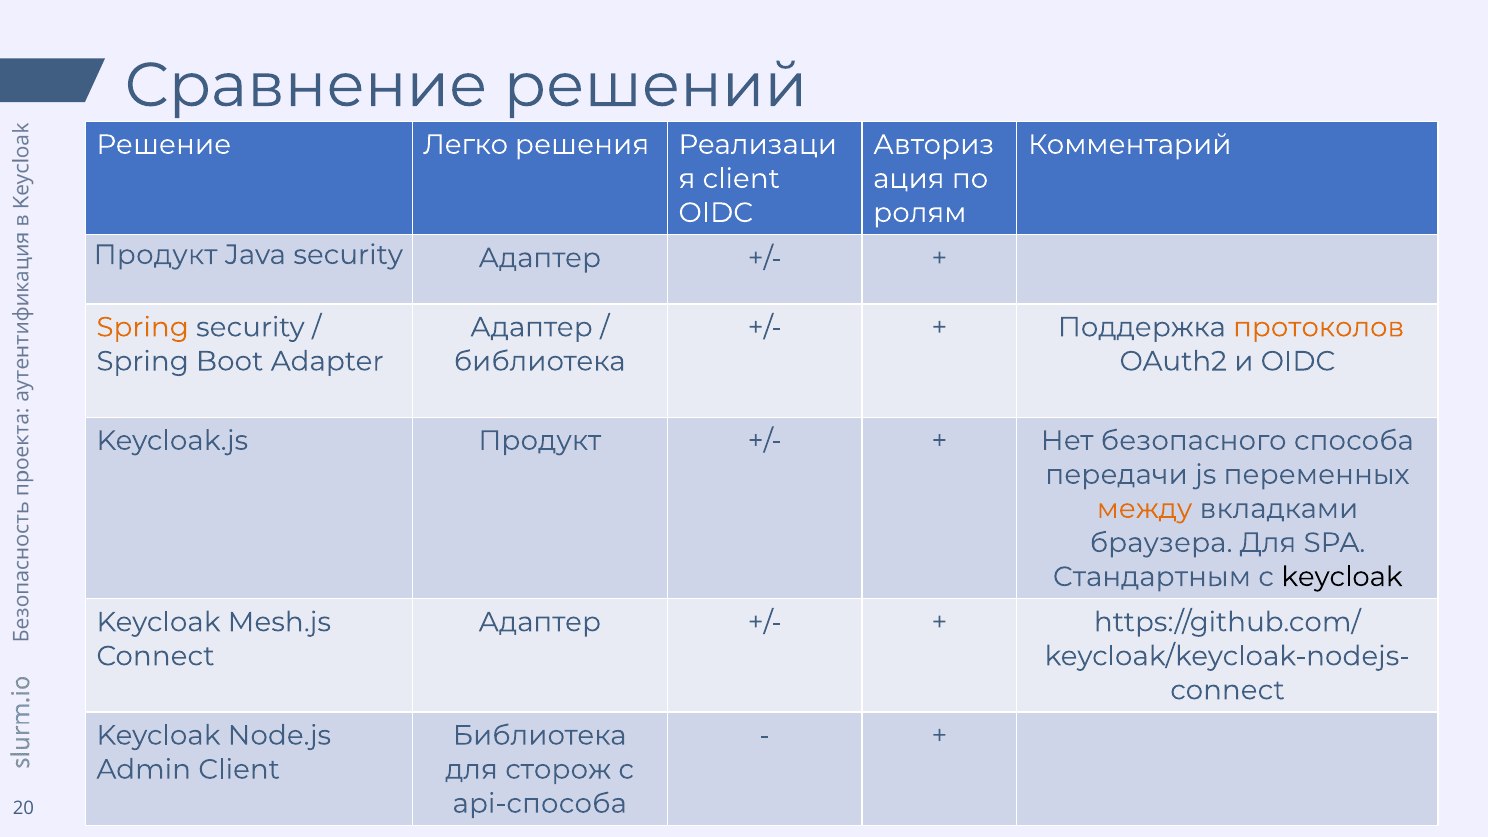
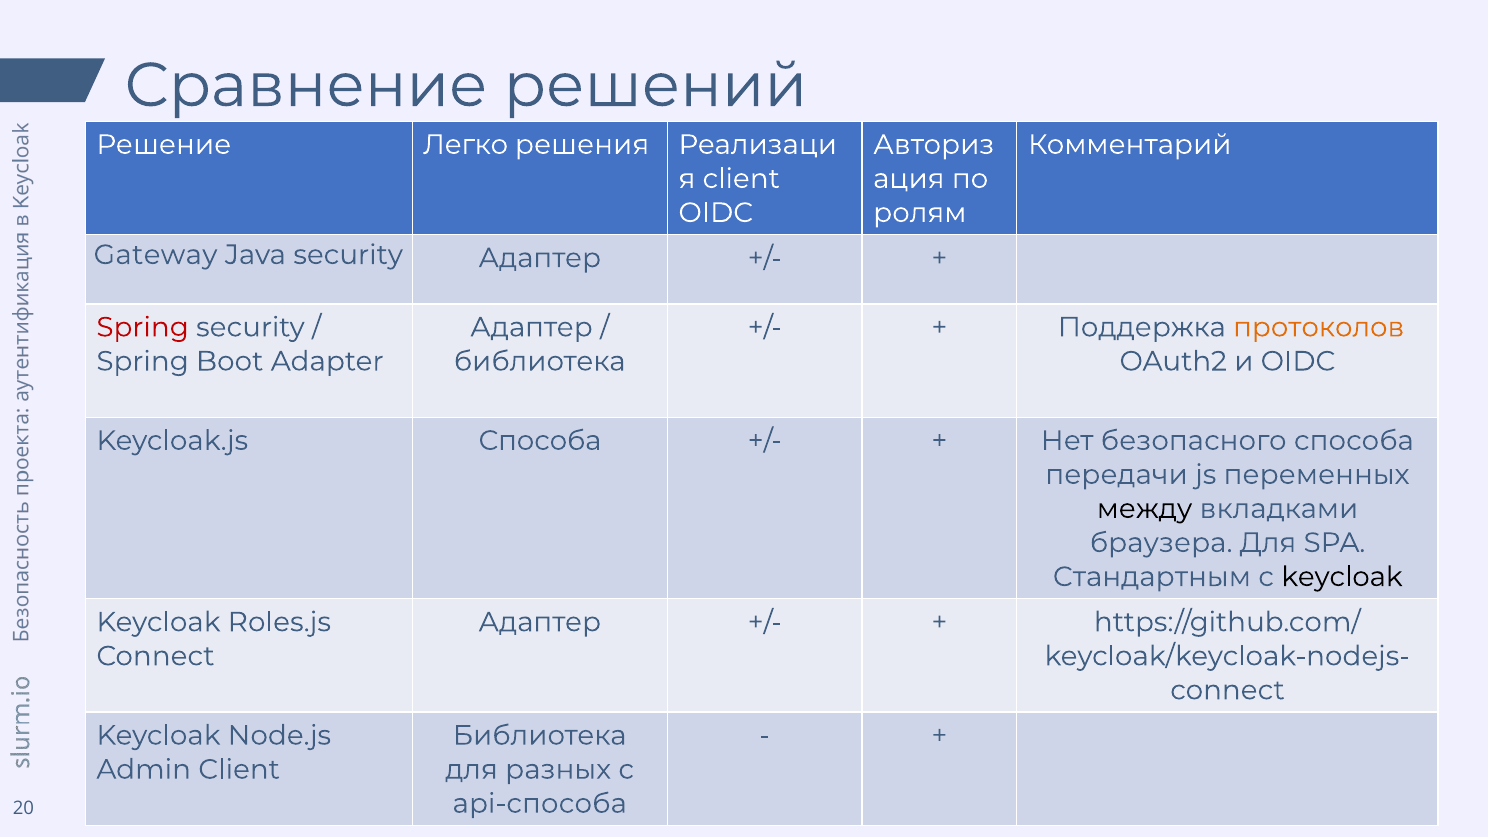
Продукт at (156, 255): Продукт -> Gateway
Spring at (143, 327) colour: orange -> red
Keycloak.js Продукт: Продукт -> Способа
между colour: orange -> black
Mesh.js: Mesh.js -> Roles.js
сторож: сторож -> разных
